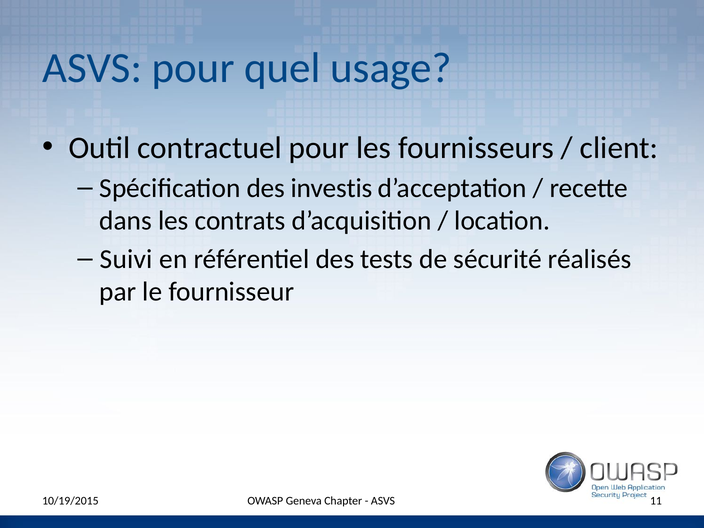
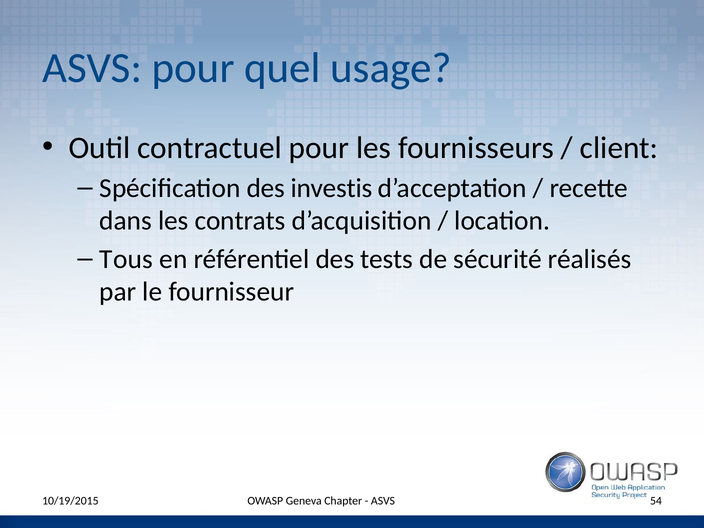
Suivi: Suivi -> Tous
11: 11 -> 54
